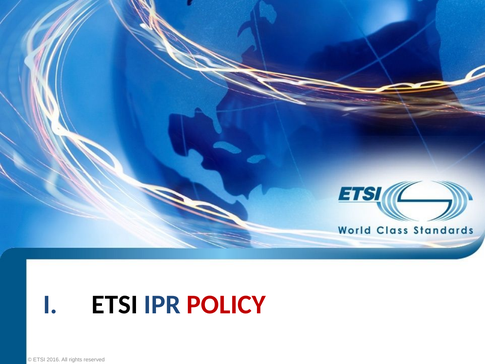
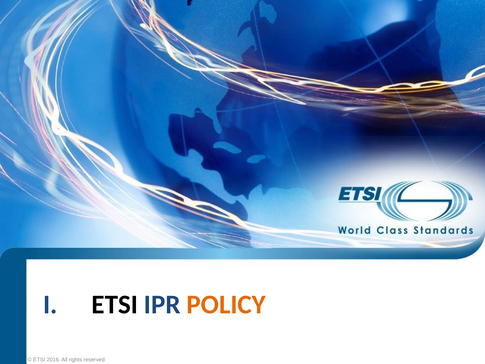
POLICY colour: red -> orange
